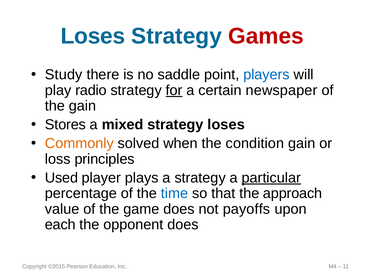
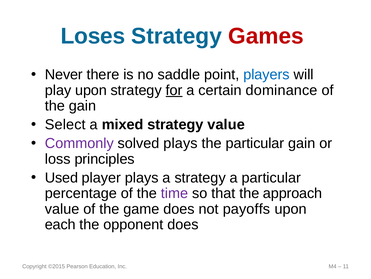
Study: Study -> Never
play radio: radio -> upon
newspaper: newspaper -> dominance
Stores: Stores -> Select
strategy loses: loses -> value
Commonly colour: orange -> purple
solved when: when -> plays
the condition: condition -> particular
particular at (271, 177) underline: present -> none
time colour: blue -> purple
